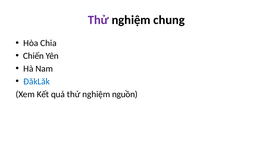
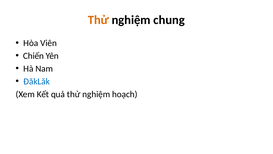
Thử at (98, 20) colour: purple -> orange
Chia: Chia -> Viên
nguồn: nguồn -> hoạch
